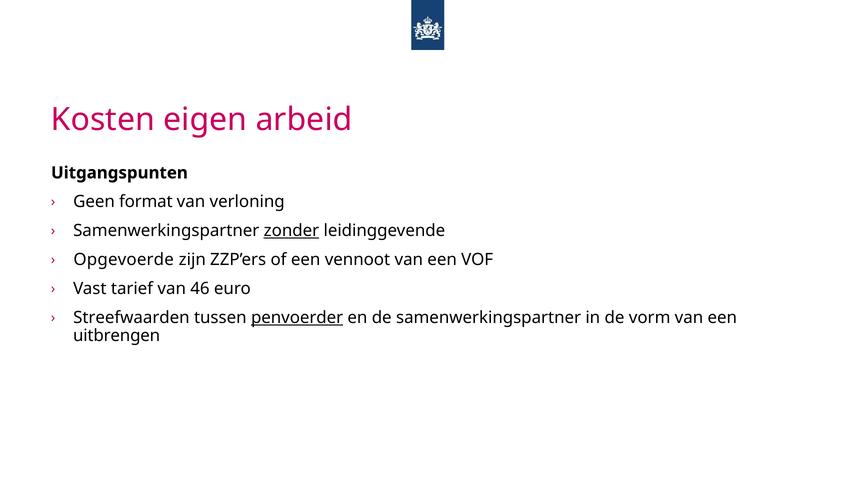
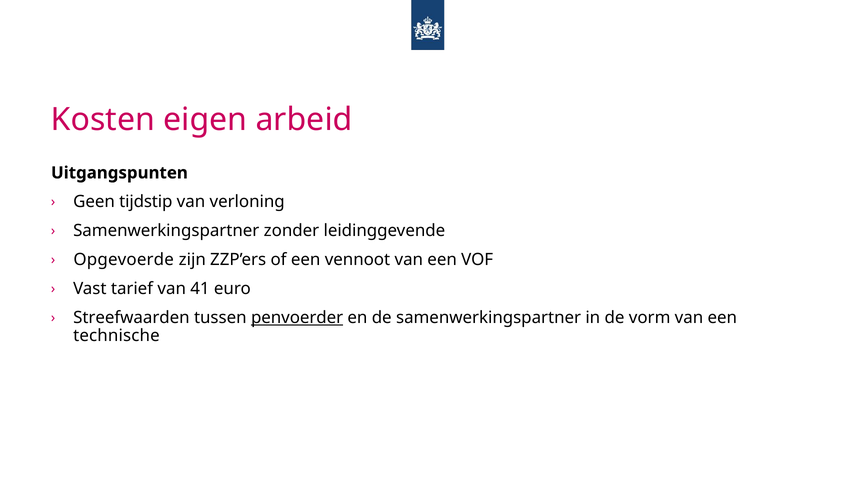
format: format -> tijdstip
zonder underline: present -> none
46: 46 -> 41
uitbrengen: uitbrengen -> technische
